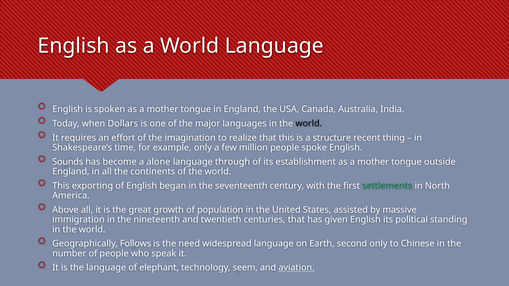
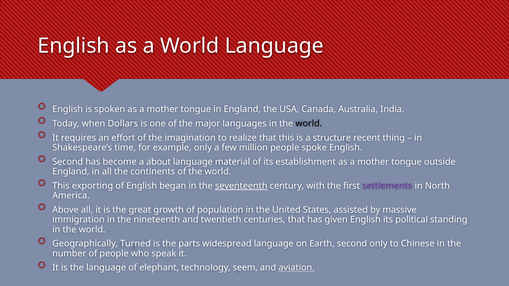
Sounds at (68, 162): Sounds -> Second
alone: alone -> about
through: through -> material
seventeenth underline: none -> present
settlements colour: green -> purple
Follows: Follows -> Turned
need: need -> parts
